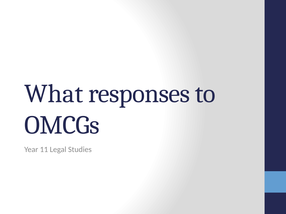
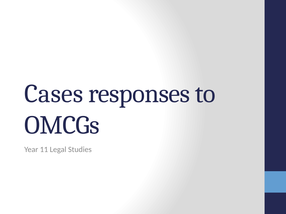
What: What -> Cases
